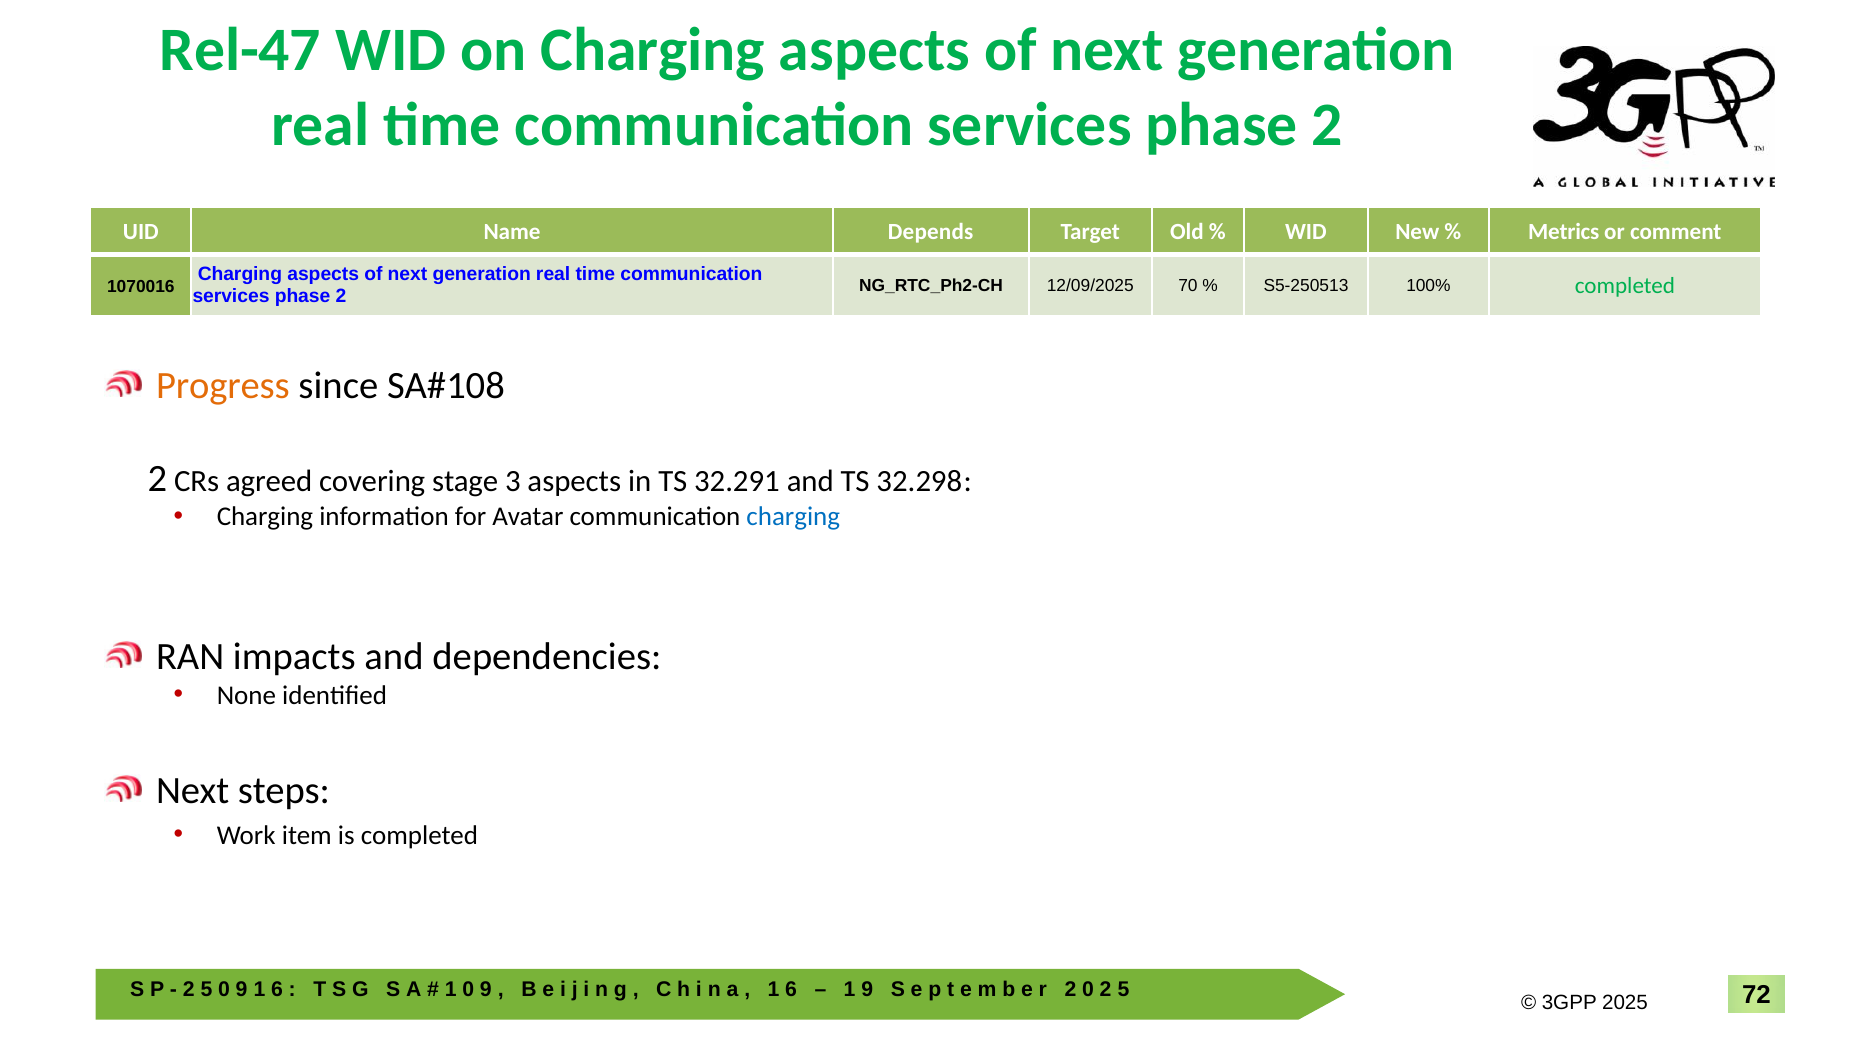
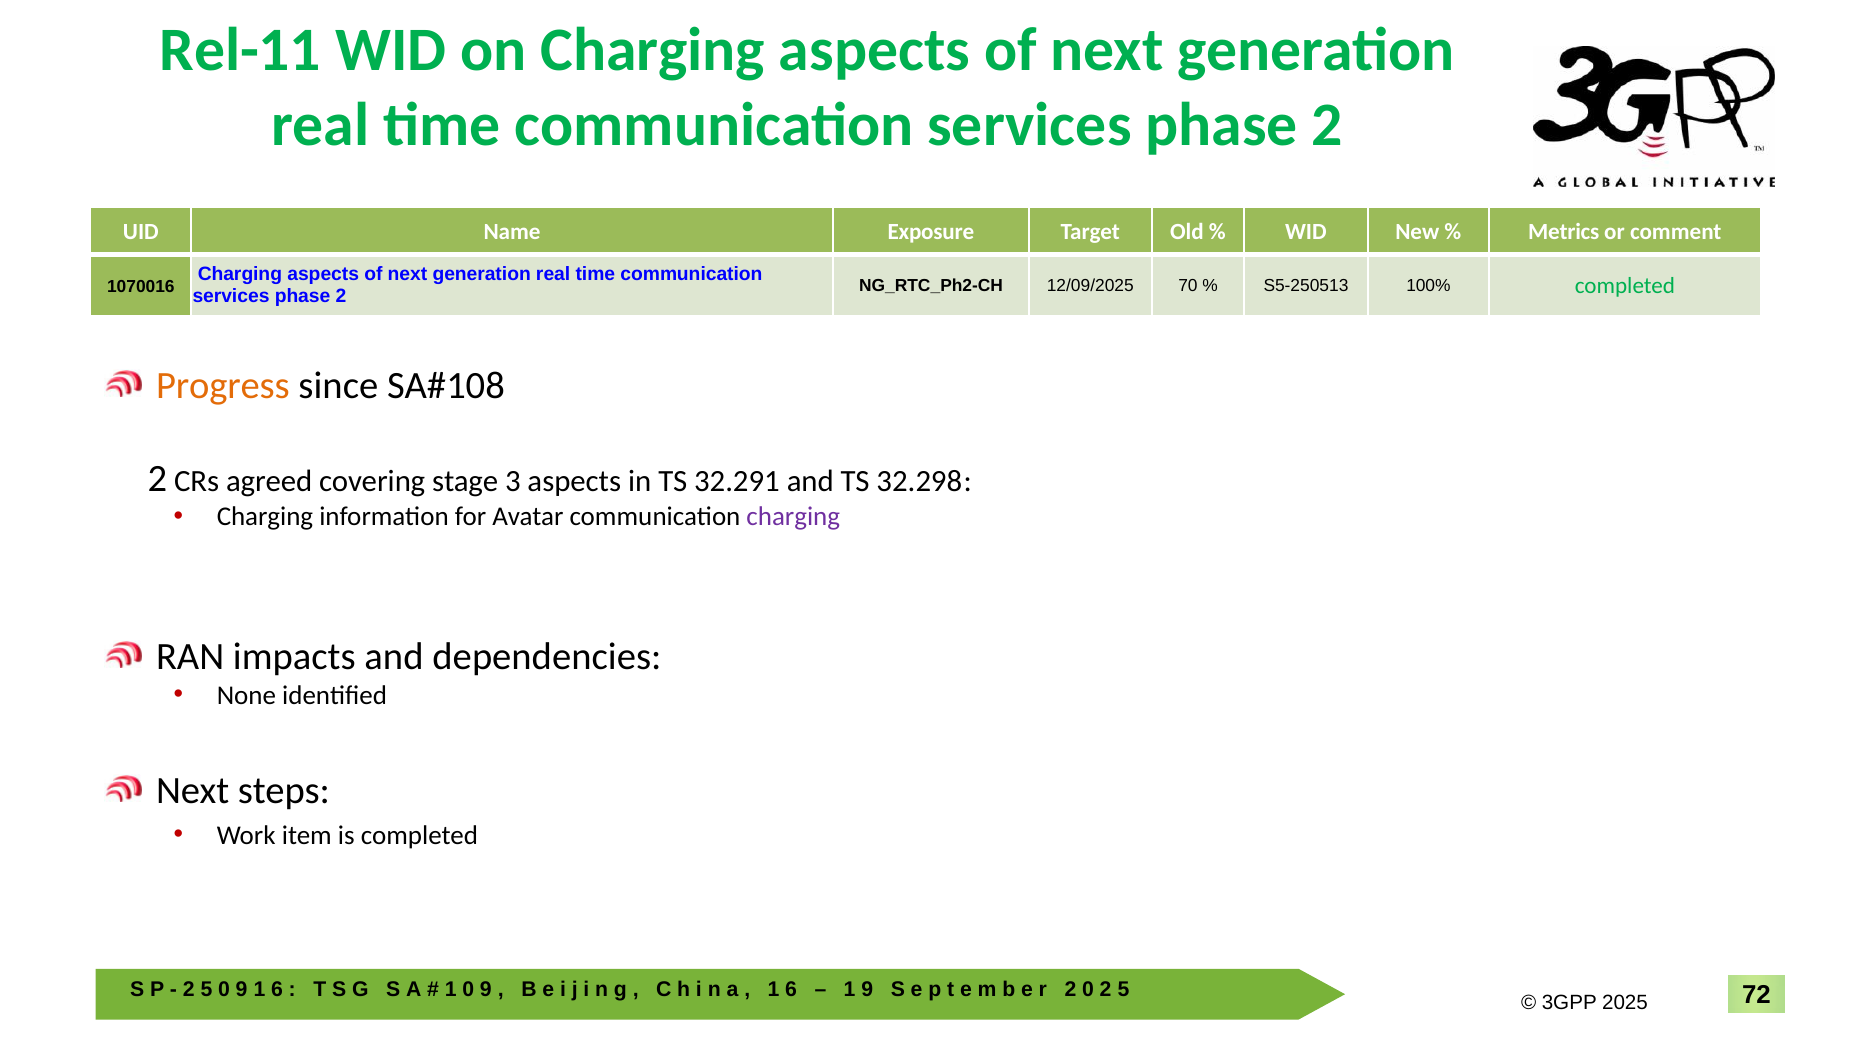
Rel-47: Rel-47 -> Rel-11
Depends: Depends -> Exposure
charging at (793, 517) colour: blue -> purple
